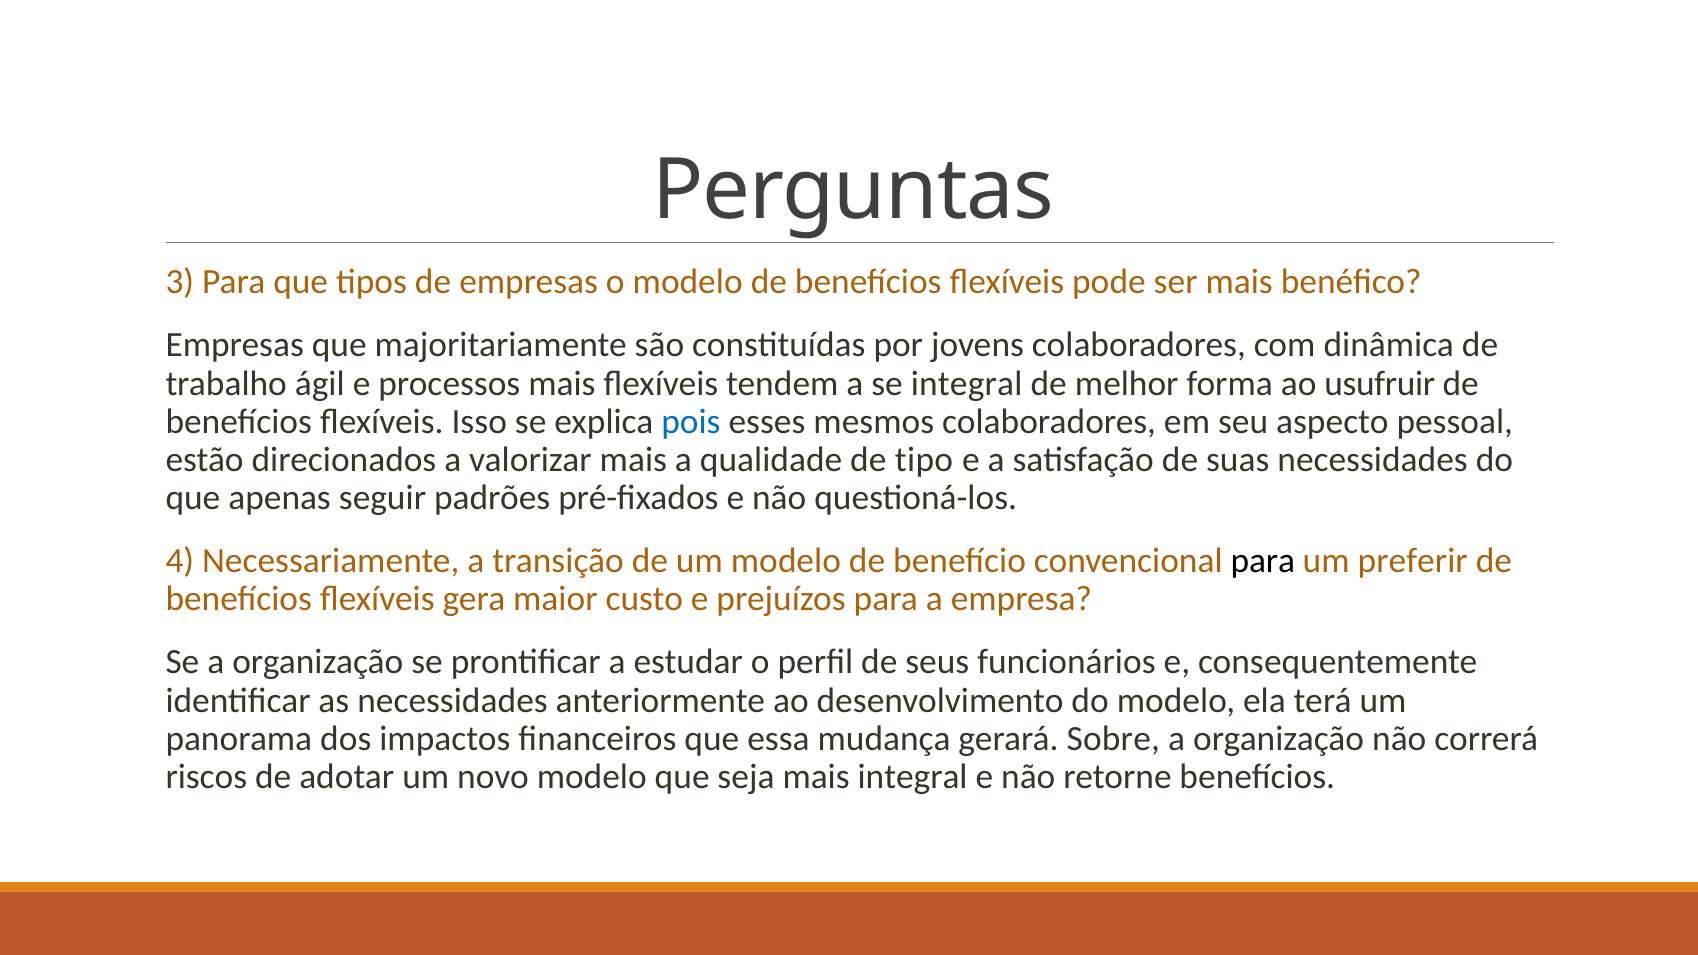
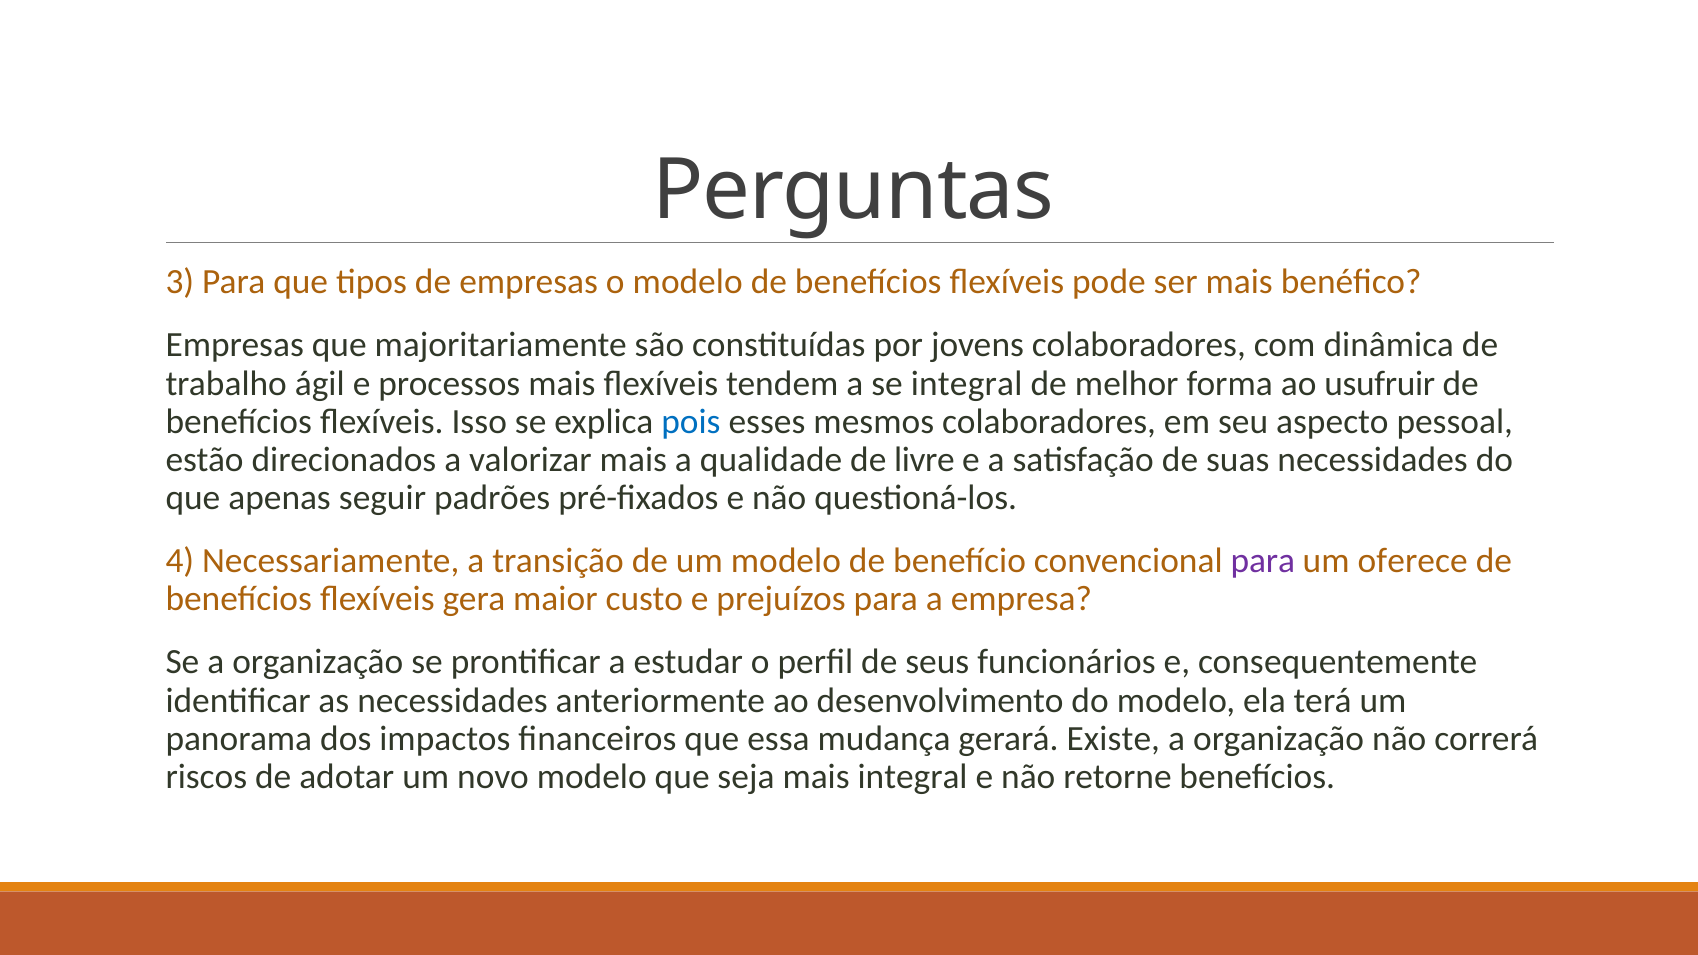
tipo: tipo -> livre
para at (1263, 561) colour: black -> purple
preferir: preferir -> oferece
Sobre: Sobre -> Existe
